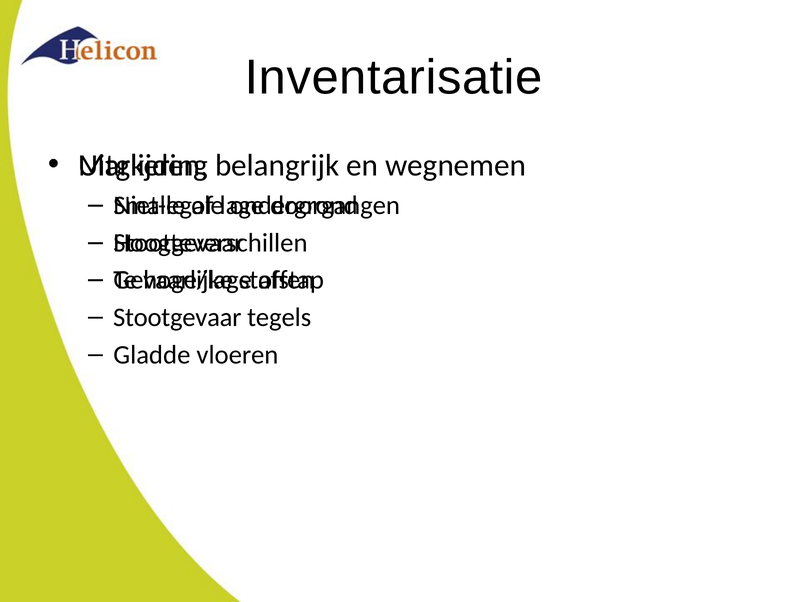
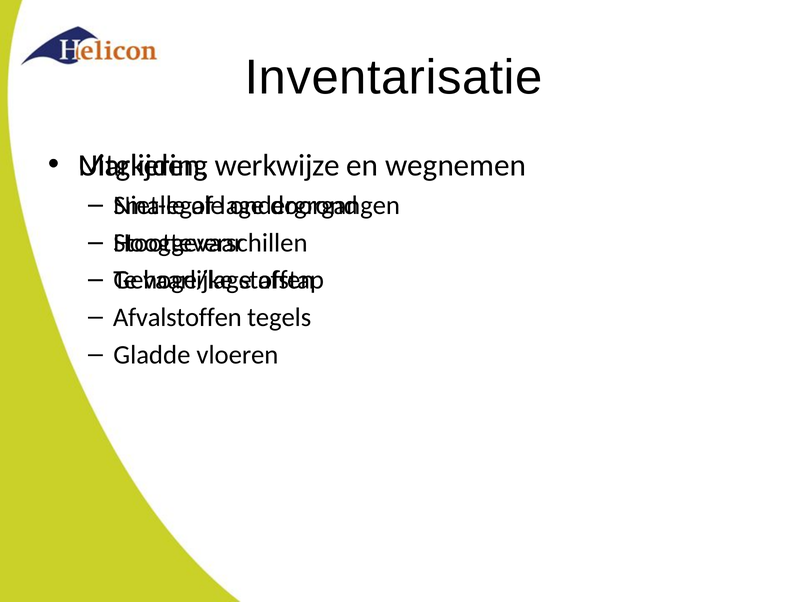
belangrijk: belangrijk -> werkwijze
Stootgevaar at (177, 317): Stootgevaar -> Afvalstoffen
